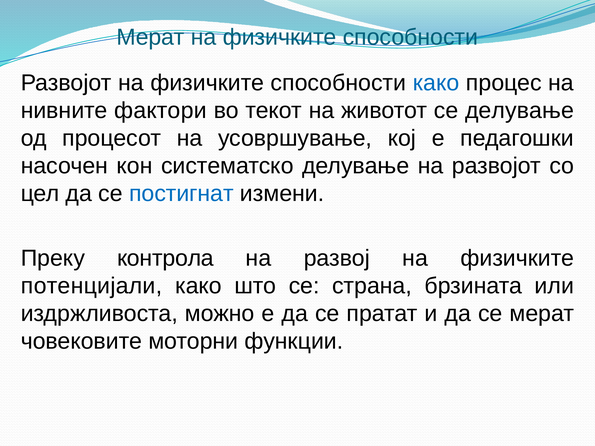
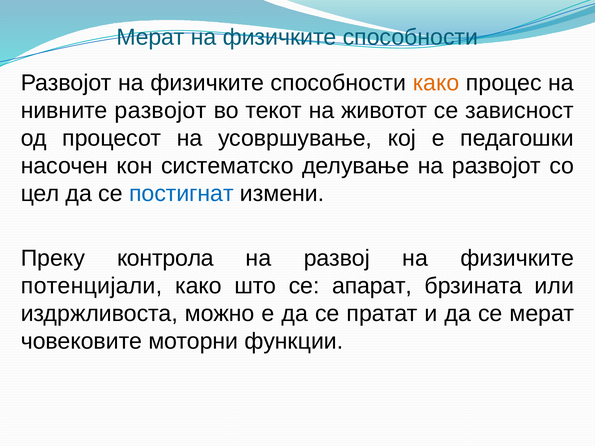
како at (436, 83) colour: blue -> orange
нивните фактори: фактори -> развојот
се делување: делување -> зависност
страна: страна -> апарат
